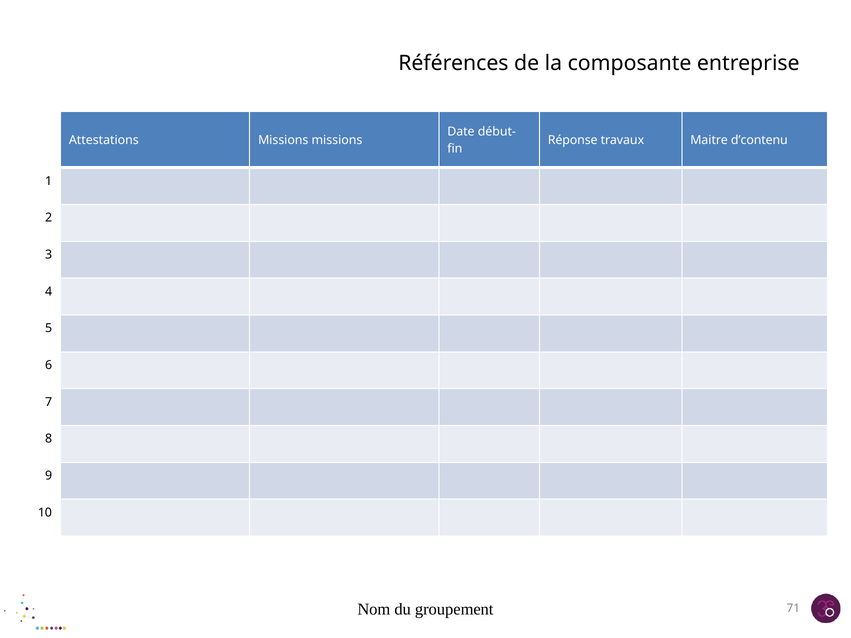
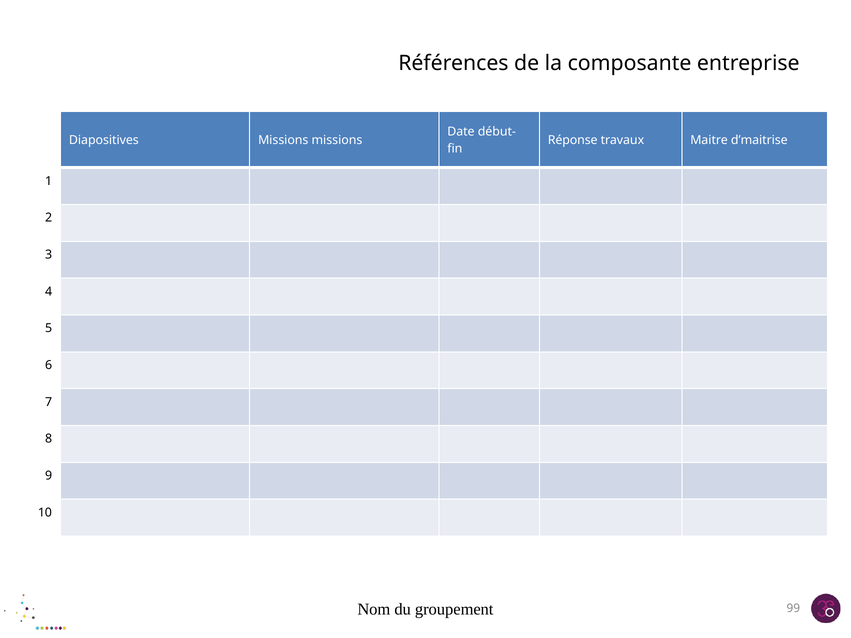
Attestations: Attestations -> Diapositives
d’contenu: d’contenu -> d’maitrise
71: 71 -> 99
